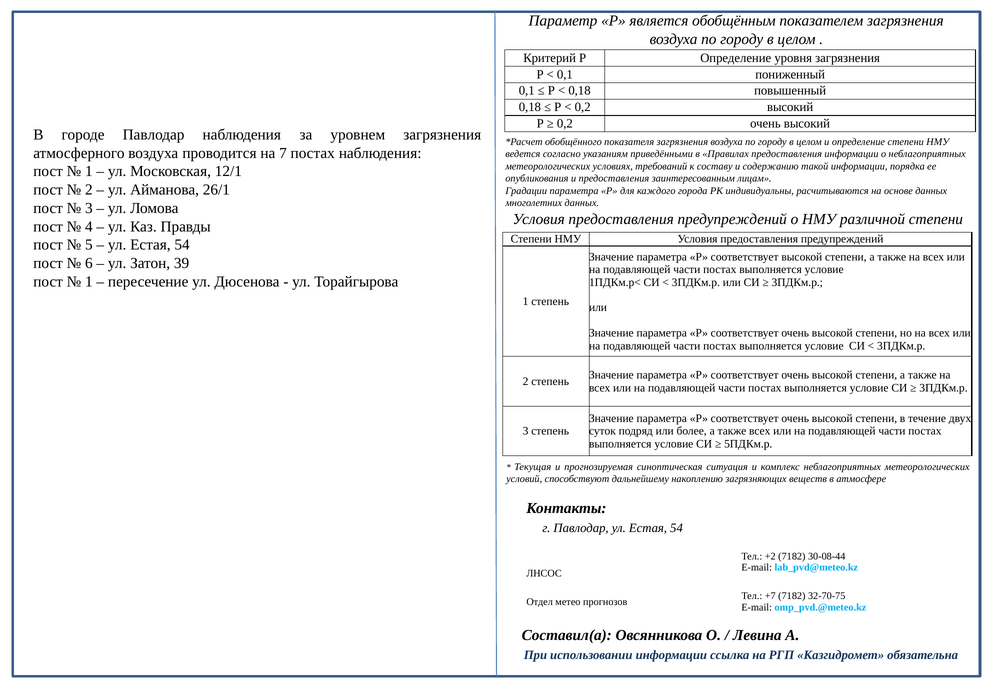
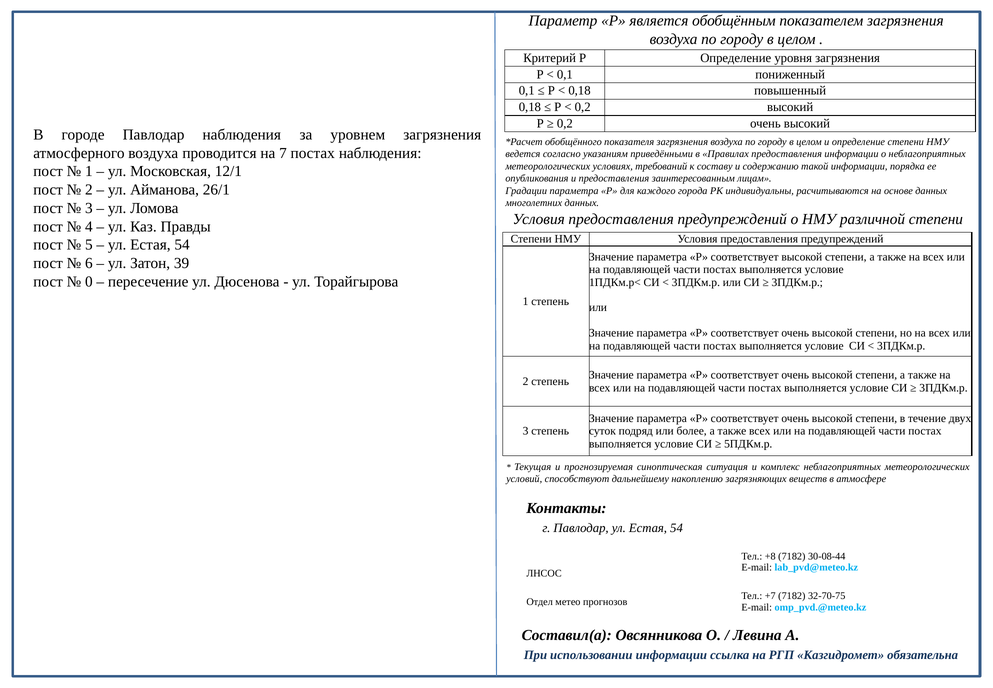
1 at (89, 281): 1 -> 0
+2: +2 -> +8
